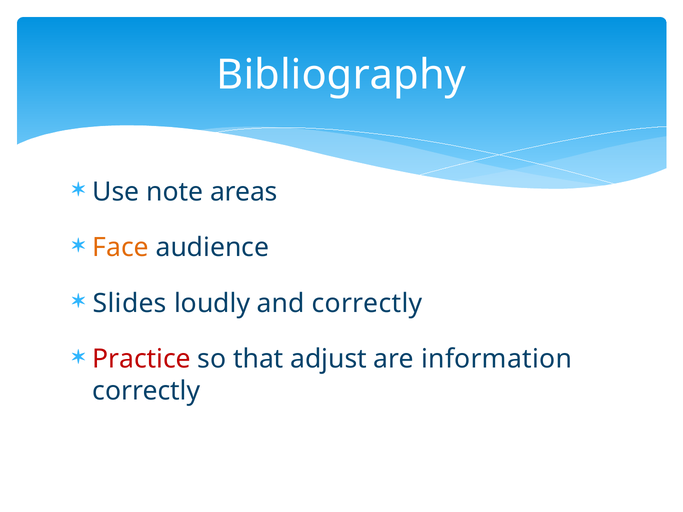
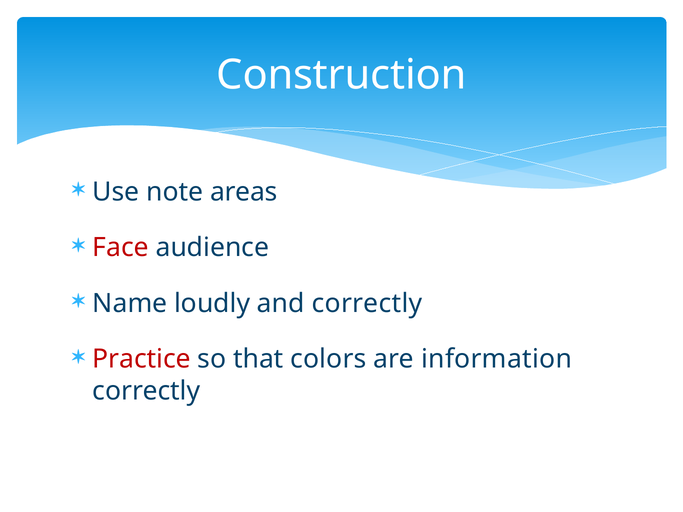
Bibliography: Bibliography -> Construction
Face colour: orange -> red
Slides: Slides -> Name
adjust: adjust -> colors
